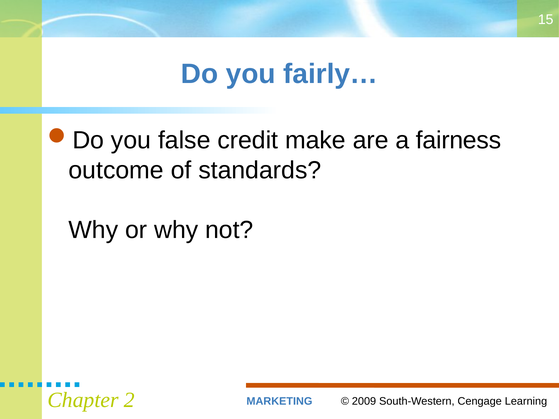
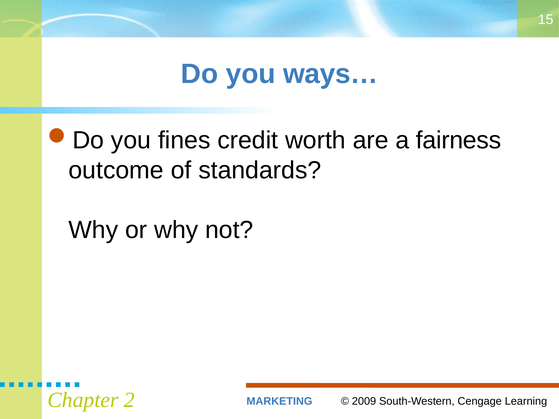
fairly…: fairly… -> ways…
false: false -> fines
make: make -> worth
